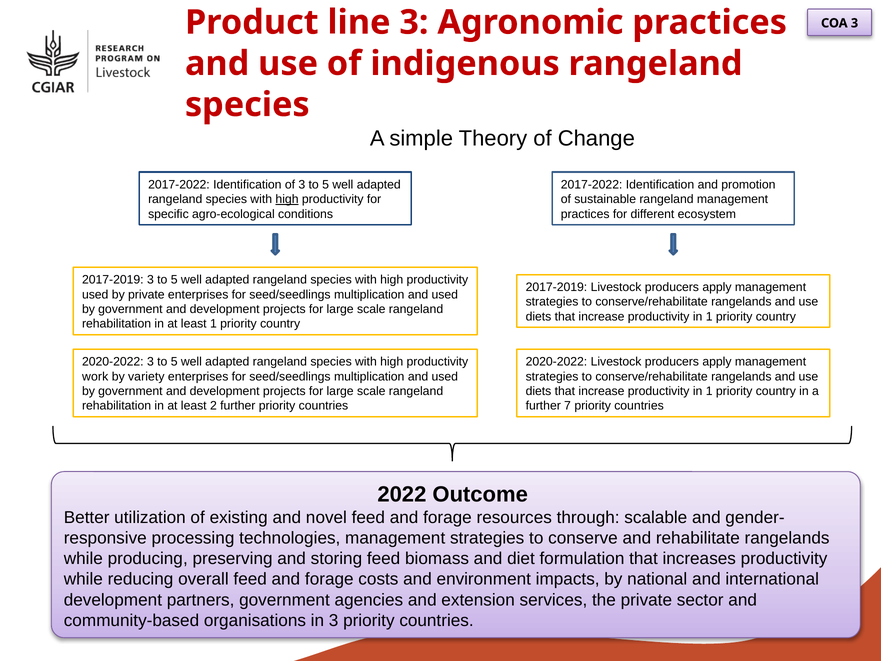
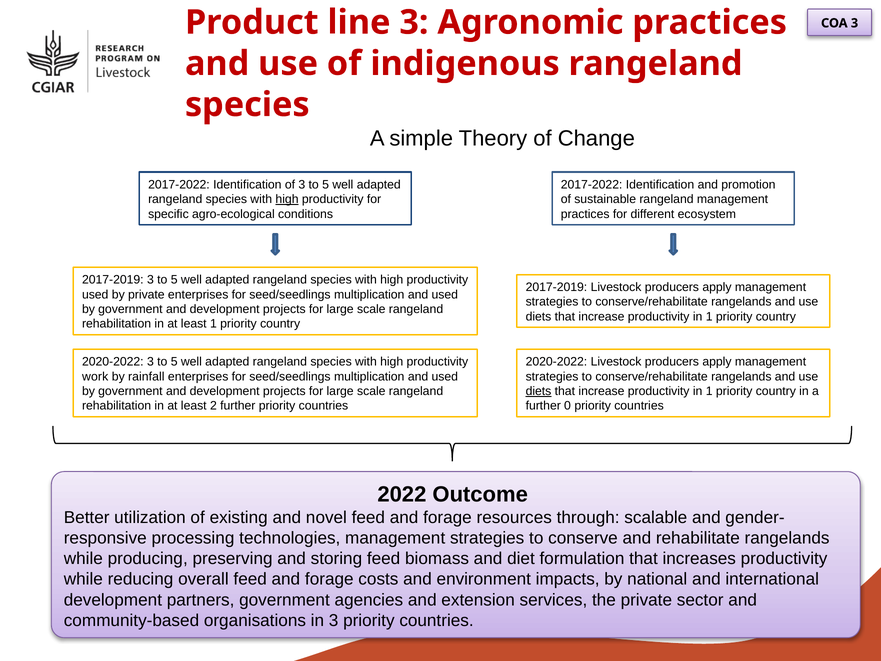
variety: variety -> rainfall
diets at (539, 391) underline: none -> present
7: 7 -> 0
